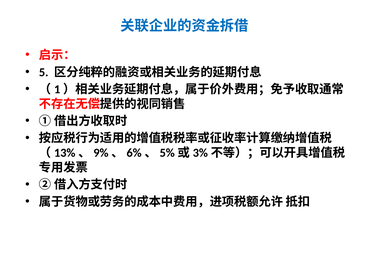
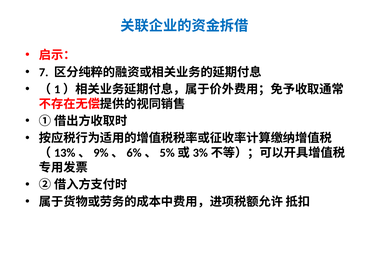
5: 5 -> 7
